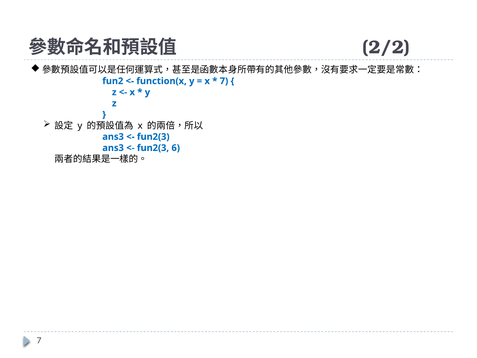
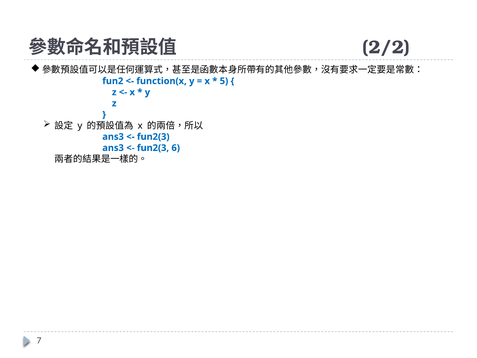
7 at (224, 81): 7 -> 5
